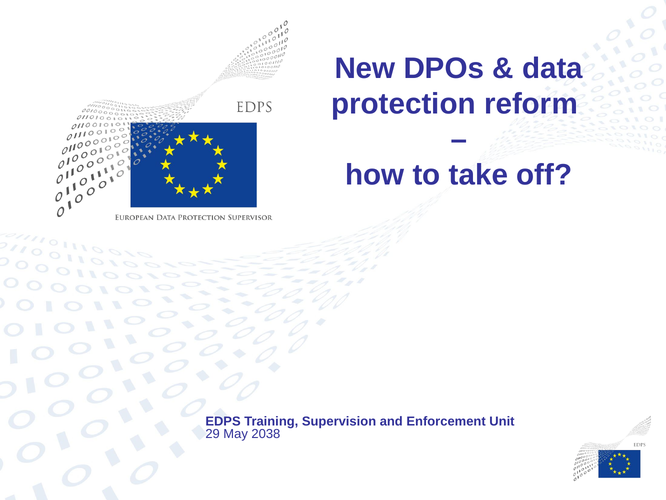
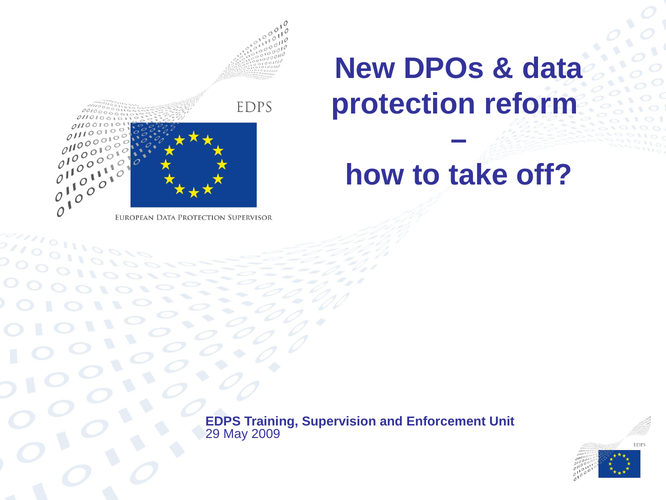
2038: 2038 -> 2009
